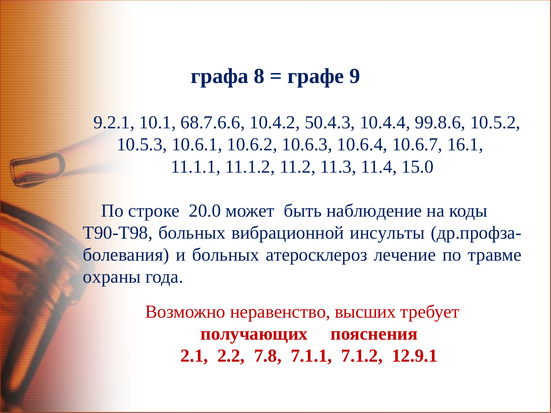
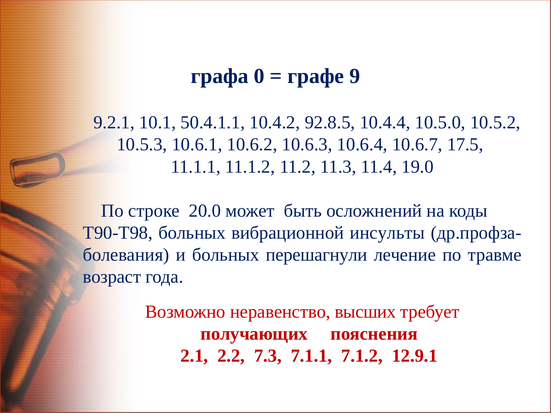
8: 8 -> 0
68.7.6.6: 68.7.6.6 -> 50.4.1.1
50.4.3: 50.4.3 -> 92.8.5
99.8.6: 99.8.6 -> 10.5.0
16.1: 16.1 -> 17.5
15.0: 15.0 -> 19.0
наблюдение: наблюдение -> осложнений
атеросклероз: атеросклероз -> перешагнули
охраны: охраны -> возраст
7.8: 7.8 -> 7.3
